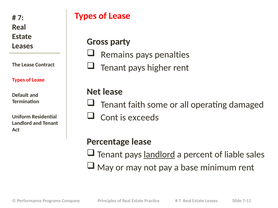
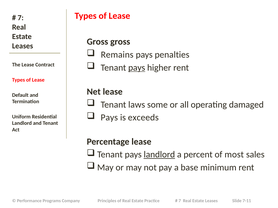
Gross party: party -> gross
pays at (137, 68) underline: none -> present
faith: faith -> laws
Cont at (109, 118): Cont -> Pays
liable: liable -> most
